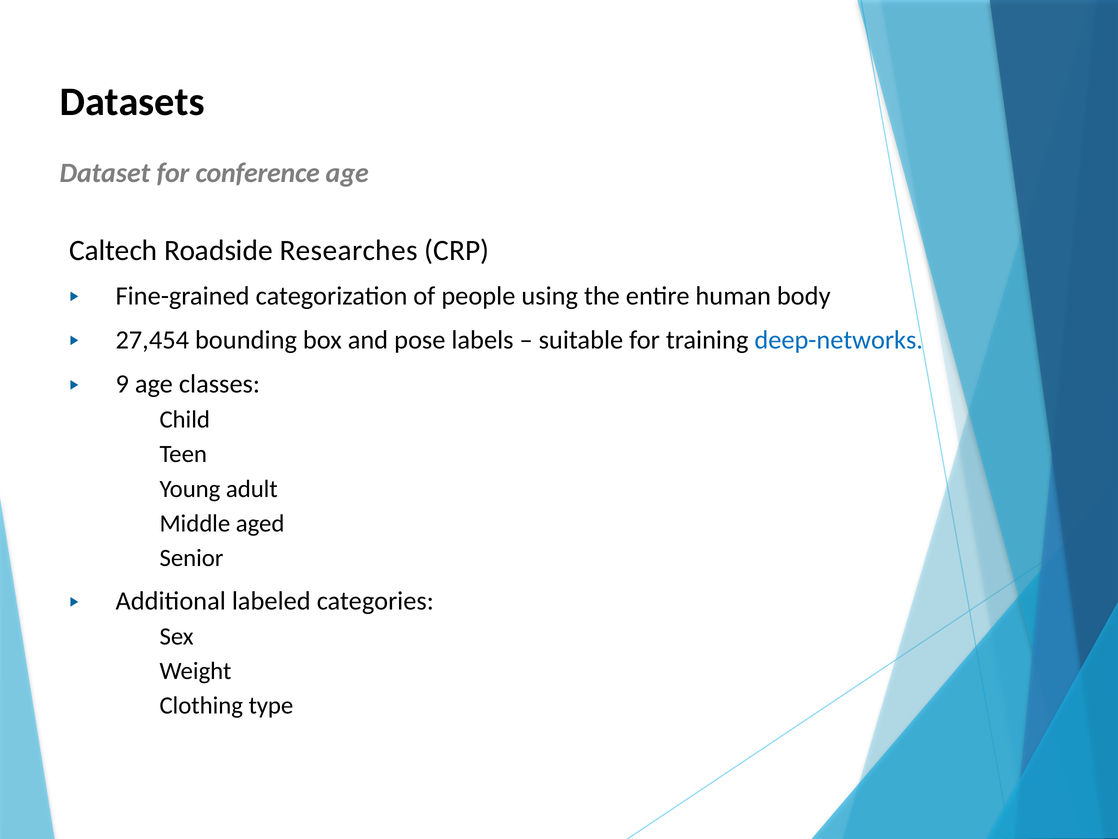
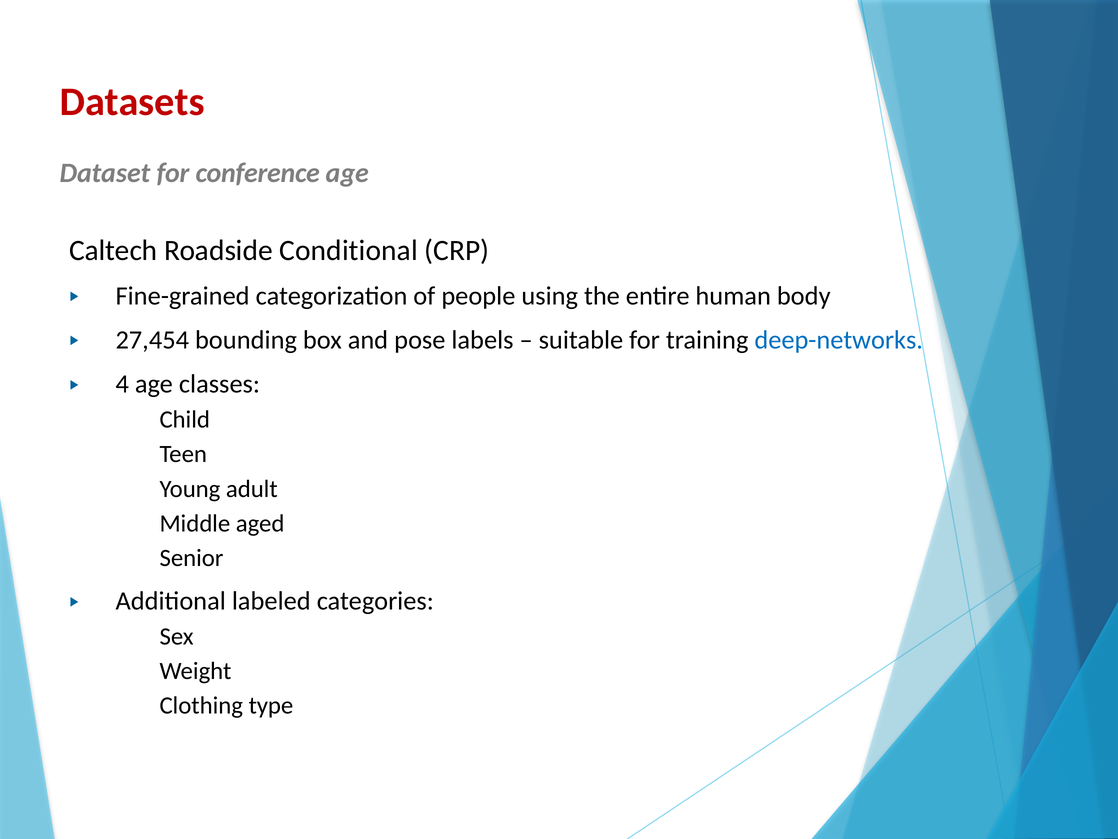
Datasets colour: black -> red
Researches: Researches -> Conditional
9: 9 -> 4
